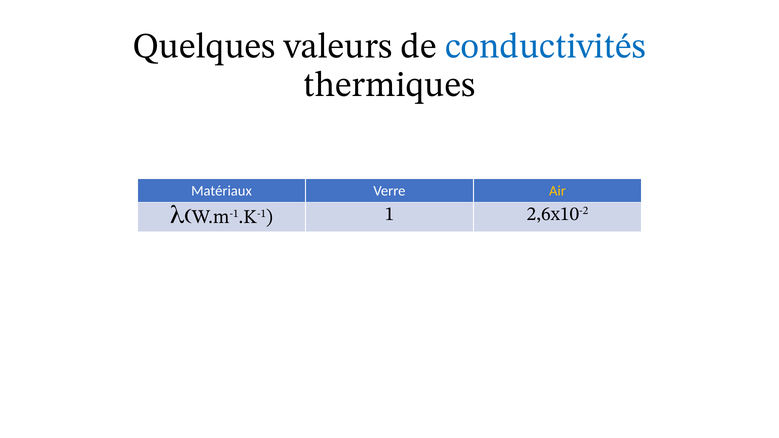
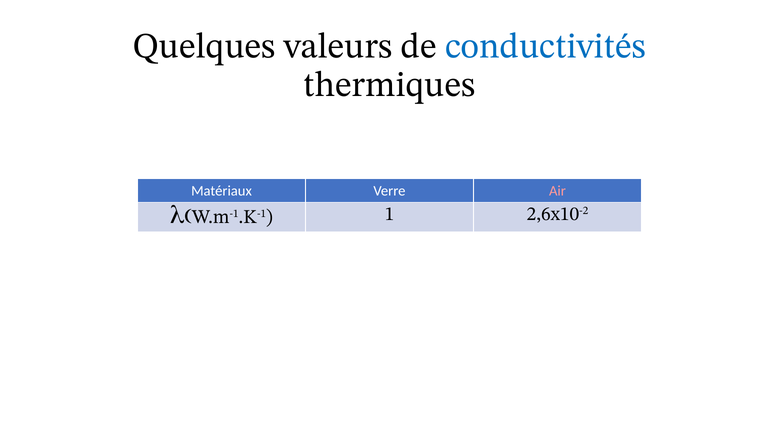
Air colour: yellow -> pink
